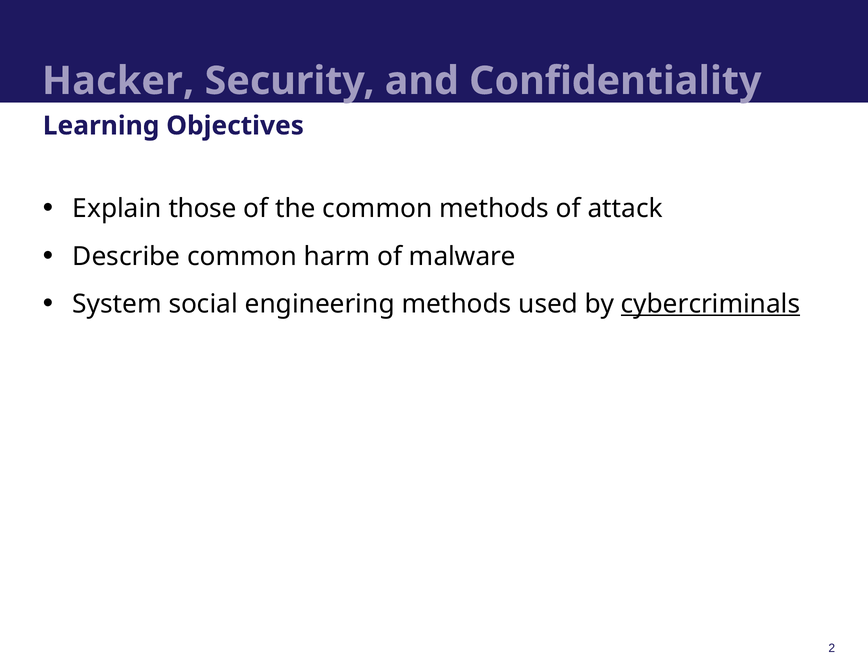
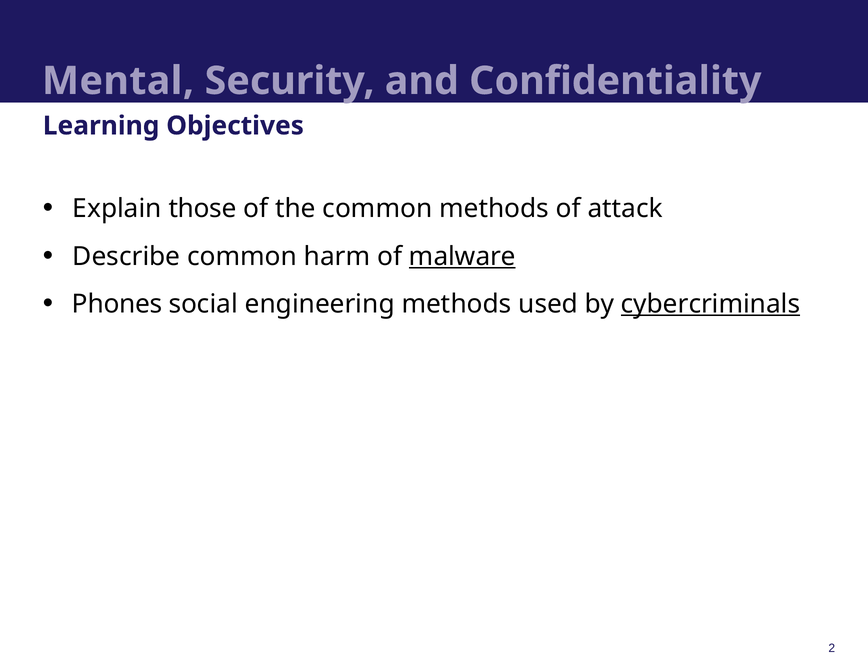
Hacker: Hacker -> Mental
malware underline: none -> present
System: System -> Phones
